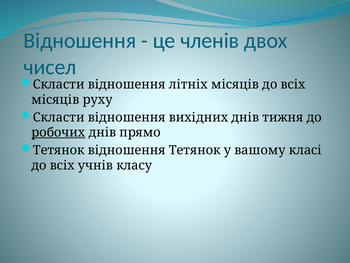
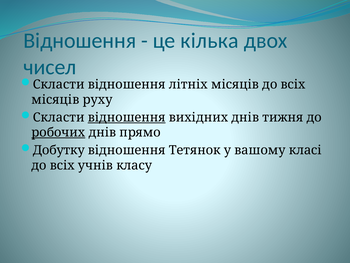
членів: членів -> кілька
відношення at (127, 117) underline: none -> present
Тетянок at (59, 150): Тетянок -> Добутку
